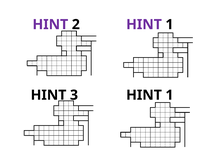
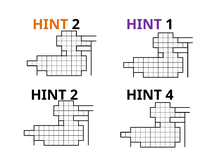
HINT at (50, 24) colour: purple -> orange
3 at (74, 95): 3 -> 2
1 at (169, 95): 1 -> 4
